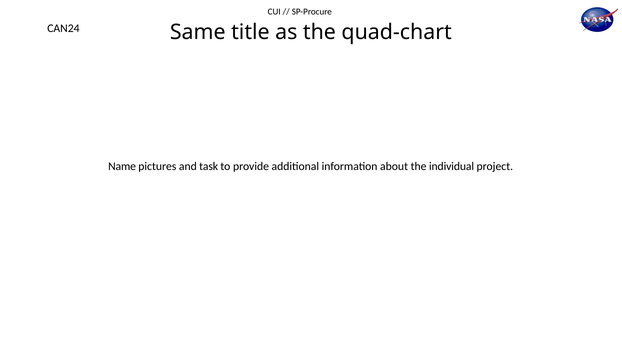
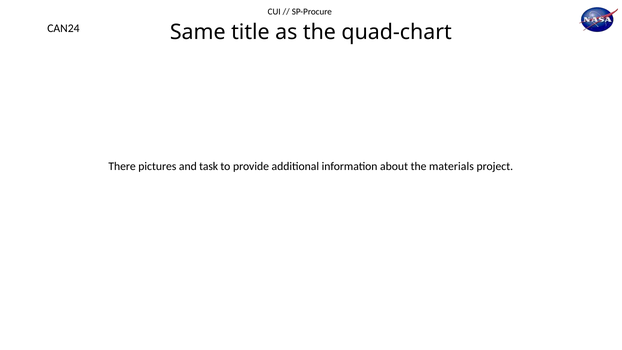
Name: Name -> There
individual: individual -> materials
